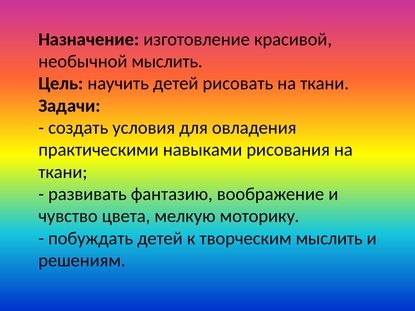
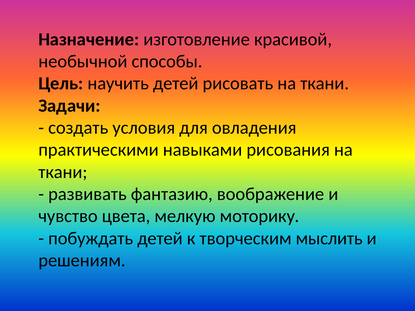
необычной мыслить: мыслить -> способы
